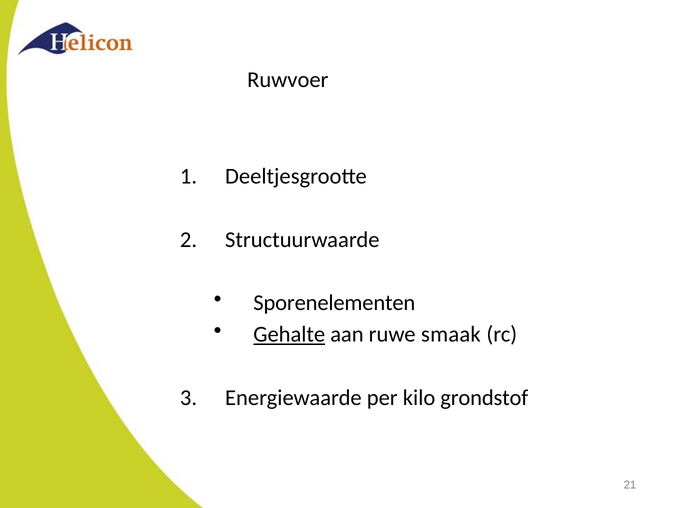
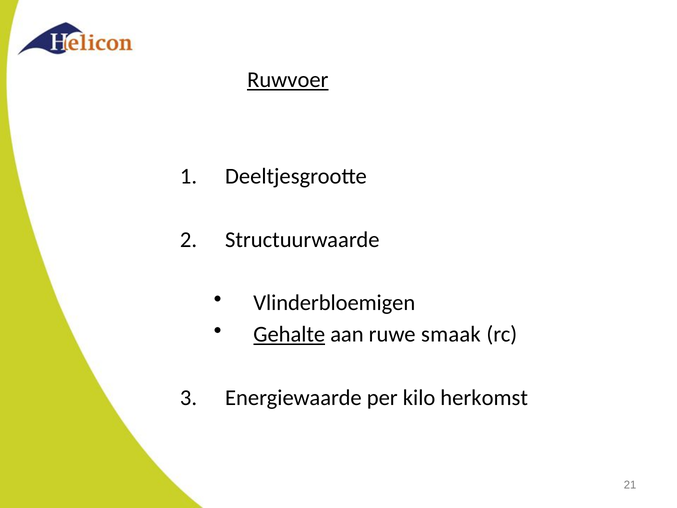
Ruwvoer underline: none -> present
Sporenelementen: Sporenelementen -> Vlinderbloemigen
grondstof: grondstof -> herkomst
